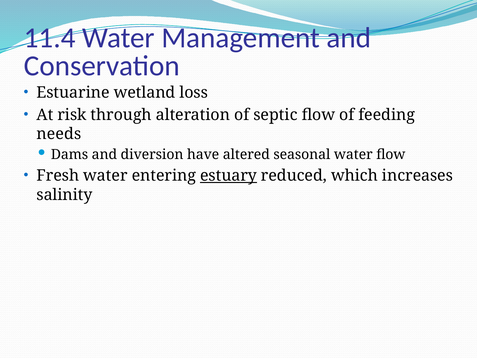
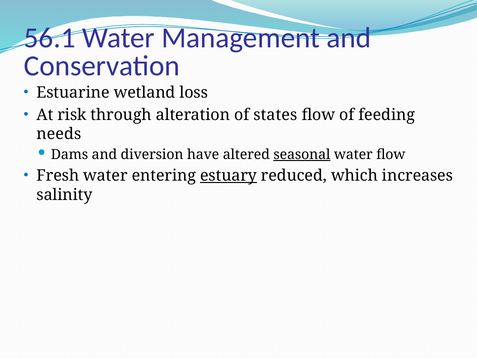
11.4: 11.4 -> 56.1
septic: septic -> states
seasonal underline: none -> present
